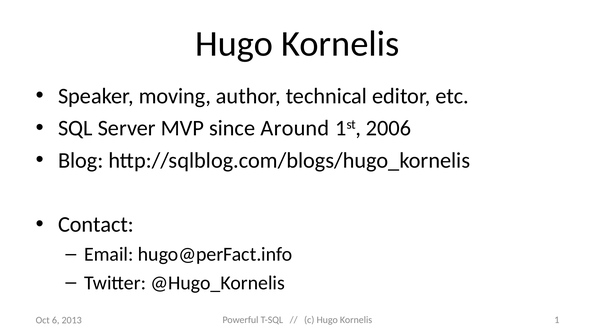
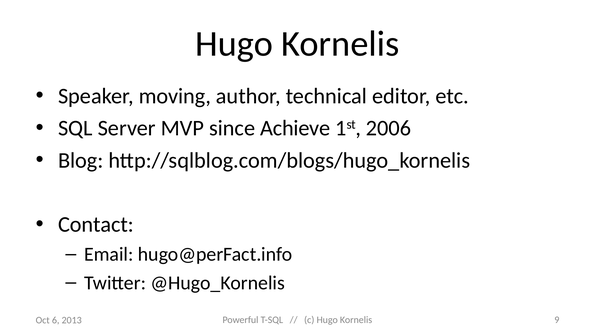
Around: Around -> Achieve
1: 1 -> 9
